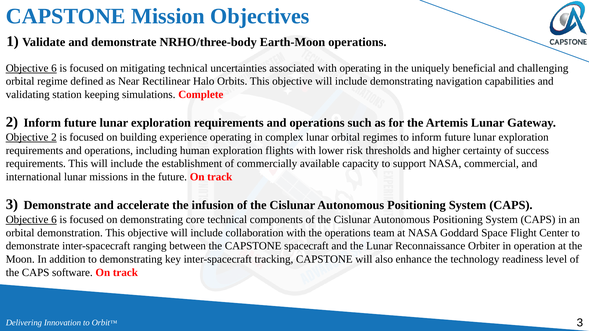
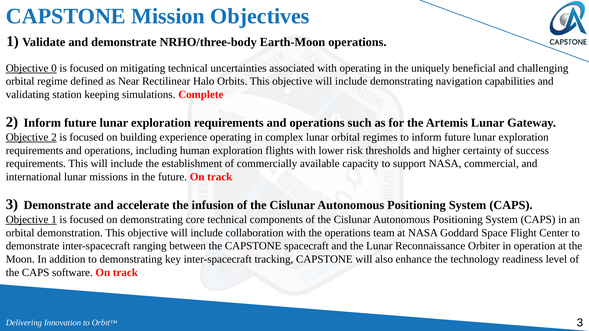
6 at (54, 68): 6 -> 0
6 at (54, 220): 6 -> 1
